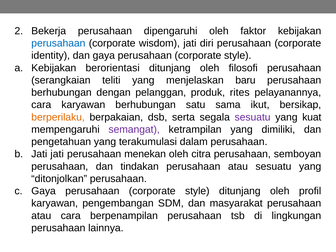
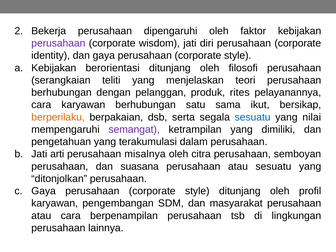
perusahaan at (58, 43) colour: blue -> purple
baru: baru -> teori
sesuatu at (253, 117) colour: purple -> blue
kuat: kuat -> nilai
Jati jati: jati -> arti
menekan: menekan -> misalnya
tindakan: tindakan -> suasana
